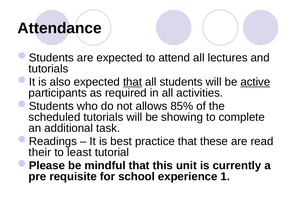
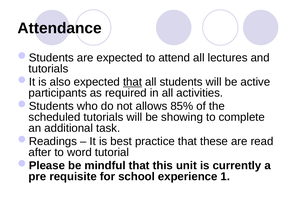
active underline: present -> none
their: their -> after
least: least -> word
